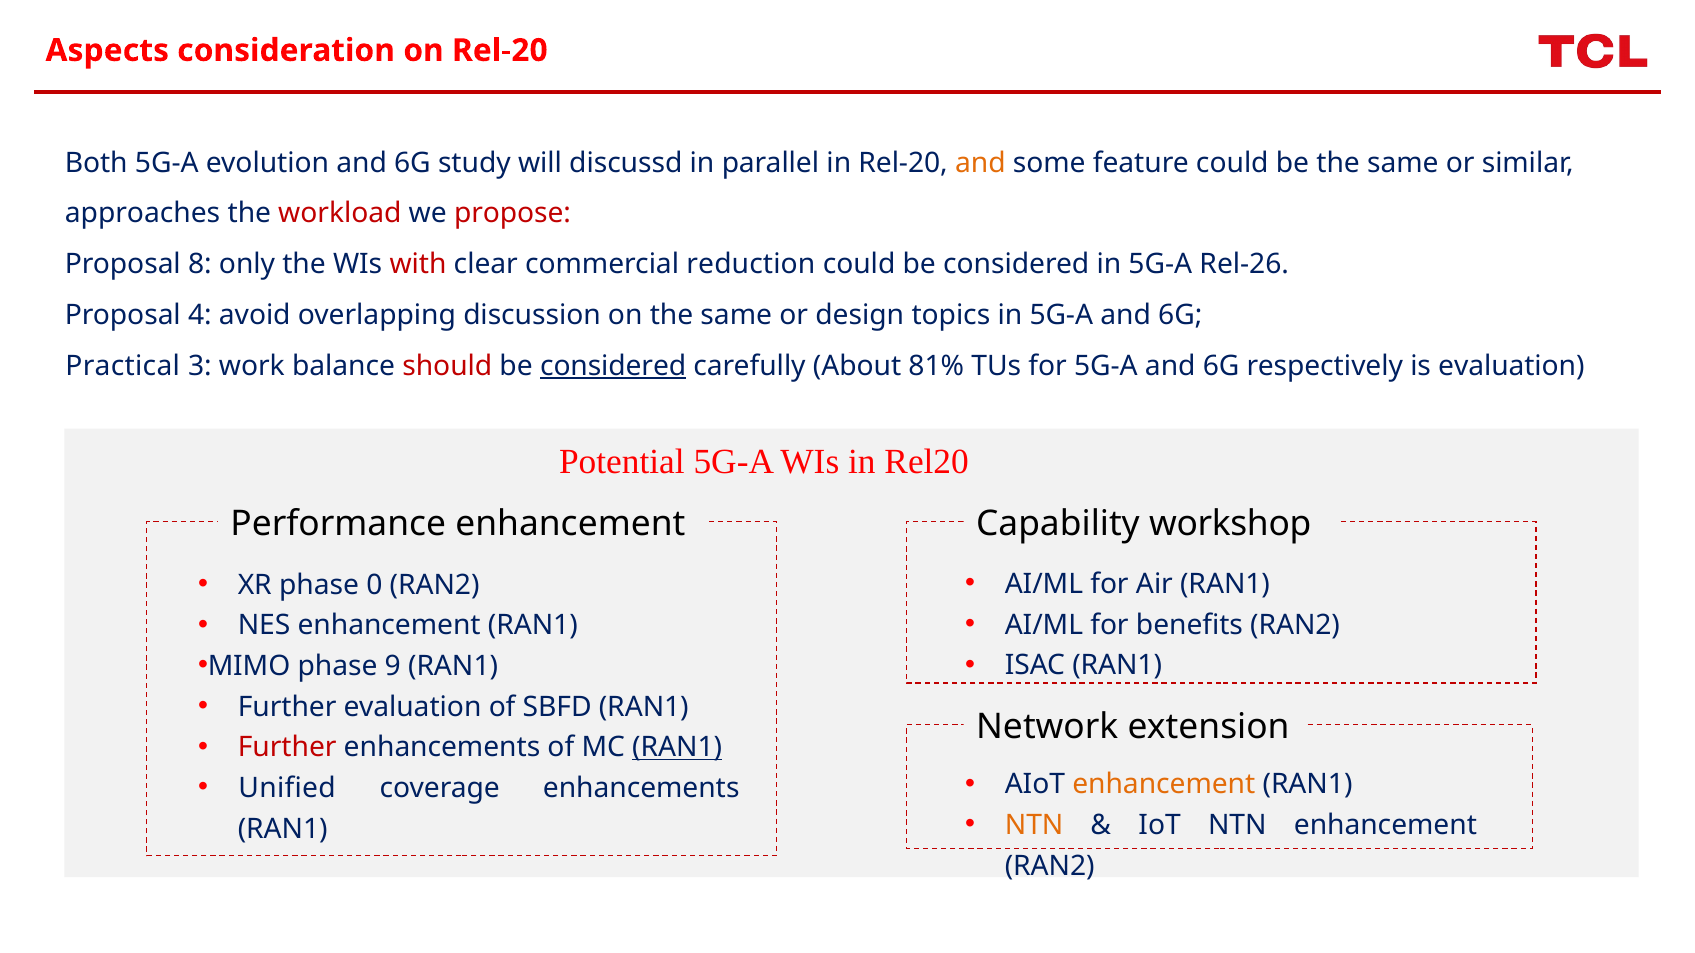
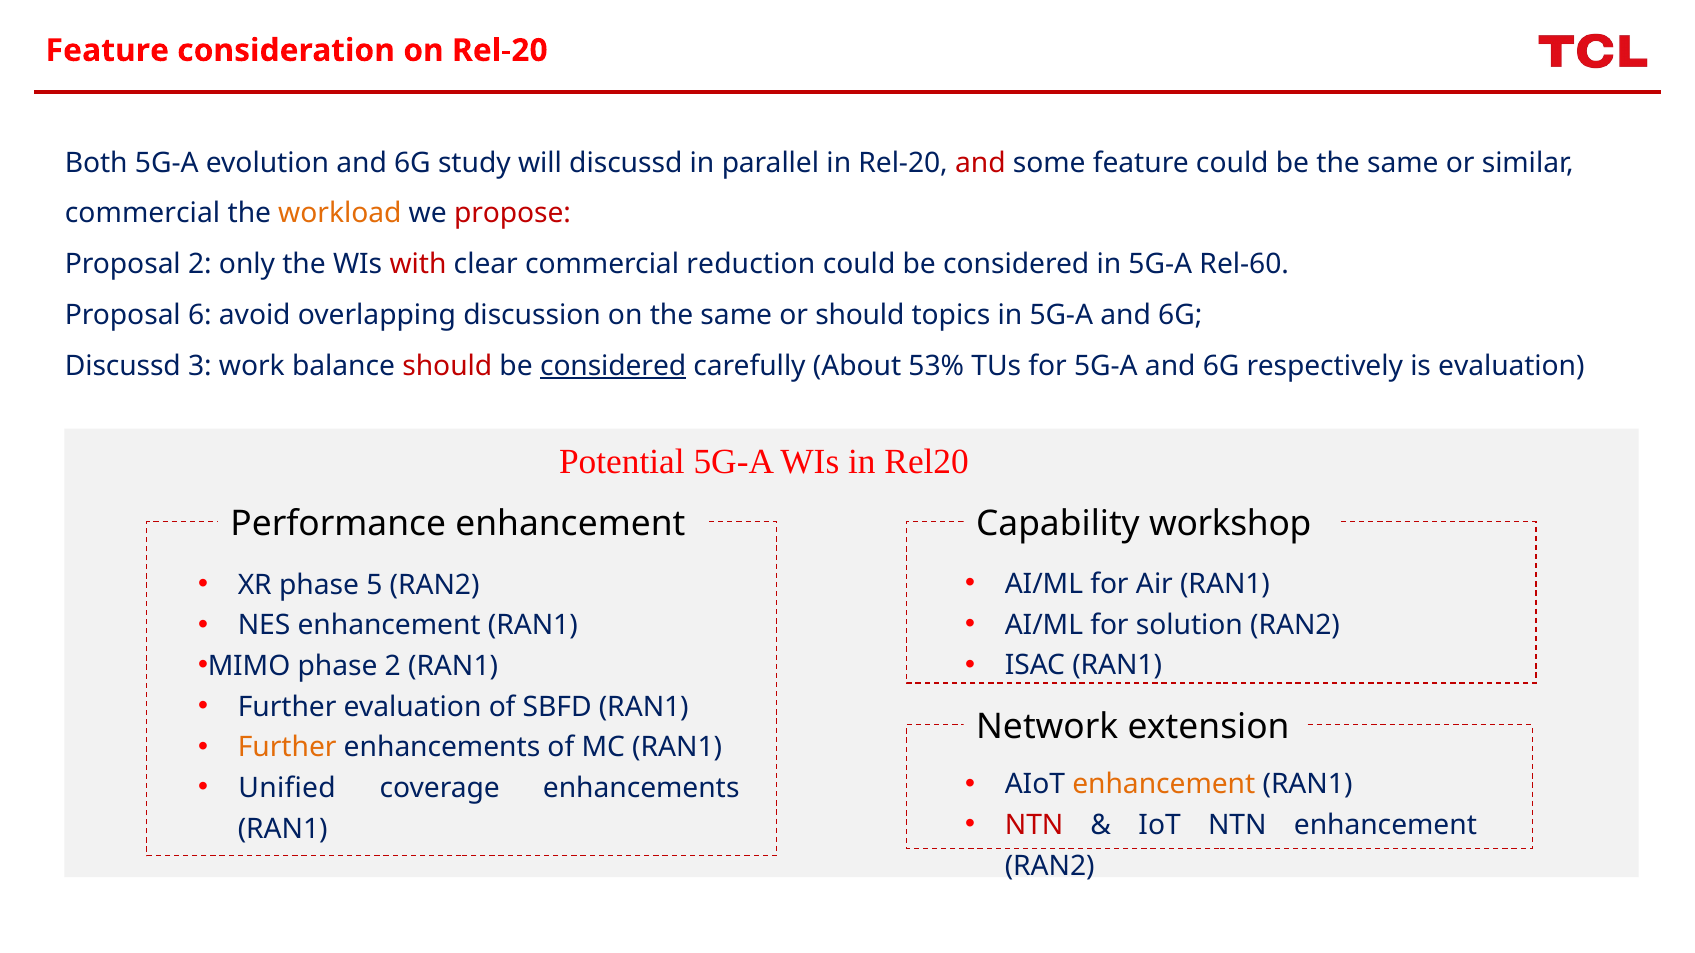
Aspects at (107, 51): Aspects -> Feature
and at (980, 163) colour: orange -> red
approaches at (143, 214): approaches -> commercial
workload colour: red -> orange
Proposal 8: 8 -> 2
Rel-26: Rel-26 -> Rel-60
4: 4 -> 6
or design: design -> should
Practical at (123, 366): Practical -> Discussd
81%: 81% -> 53%
0: 0 -> 5
benefits: benefits -> solution
phase 9: 9 -> 2
Further at (287, 748) colour: red -> orange
RAN1 at (677, 748) underline: present -> none
NTN at (1034, 826) colour: orange -> red
